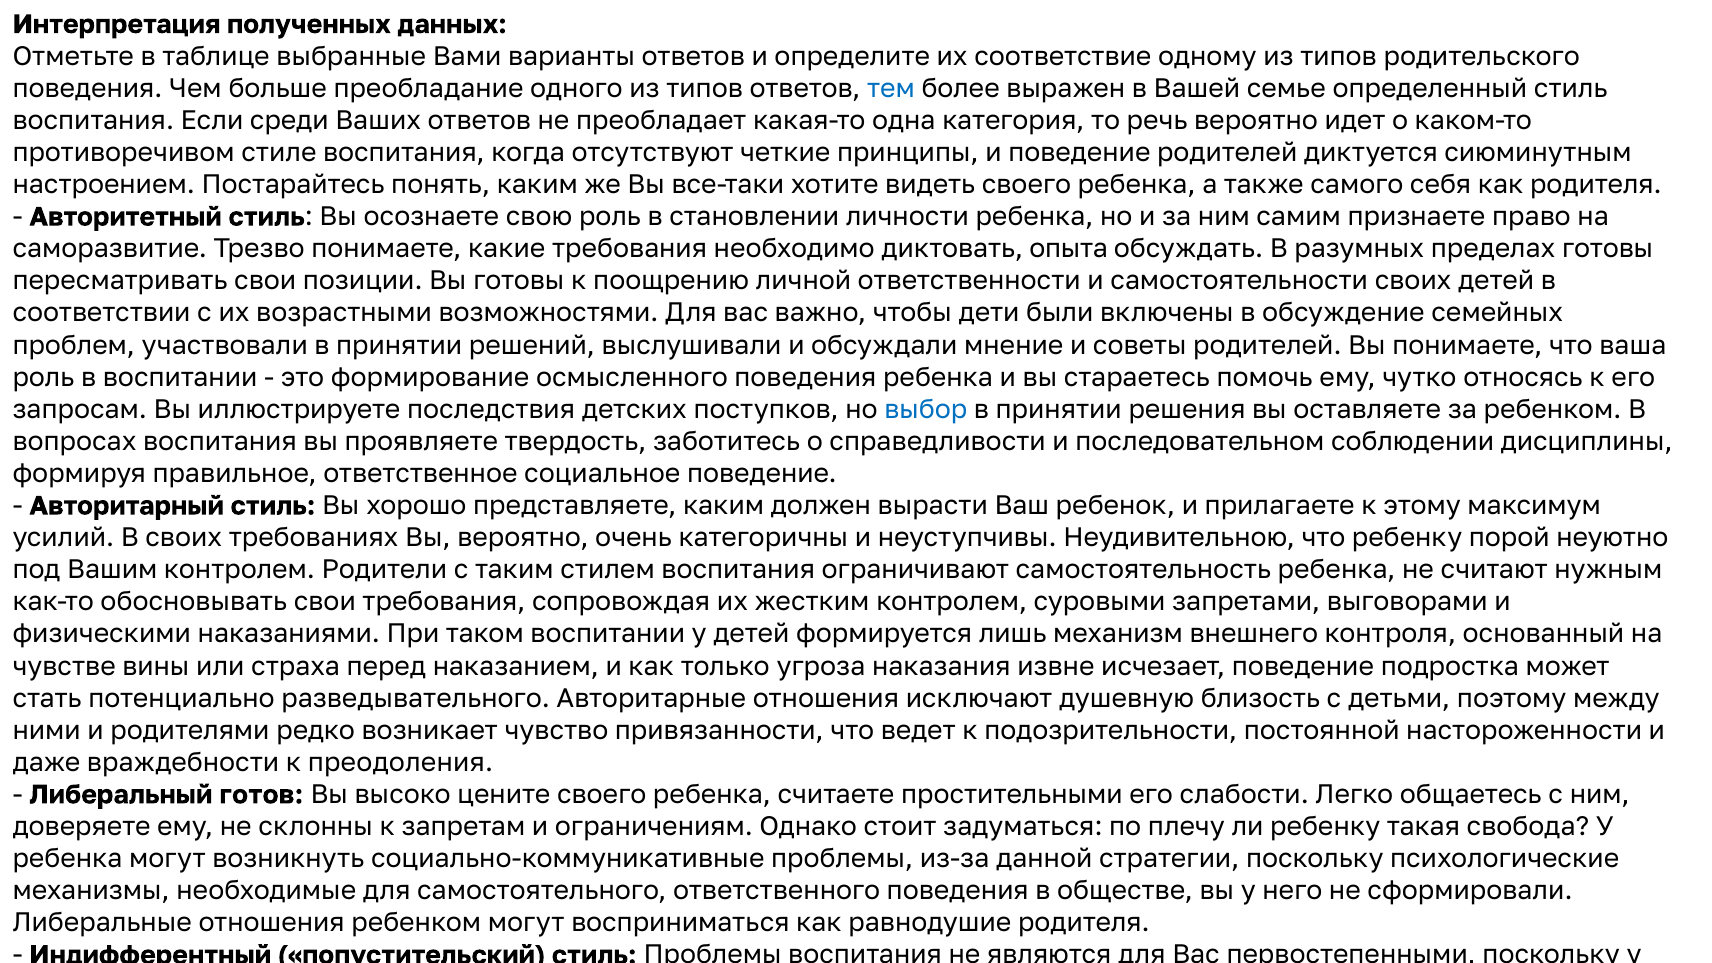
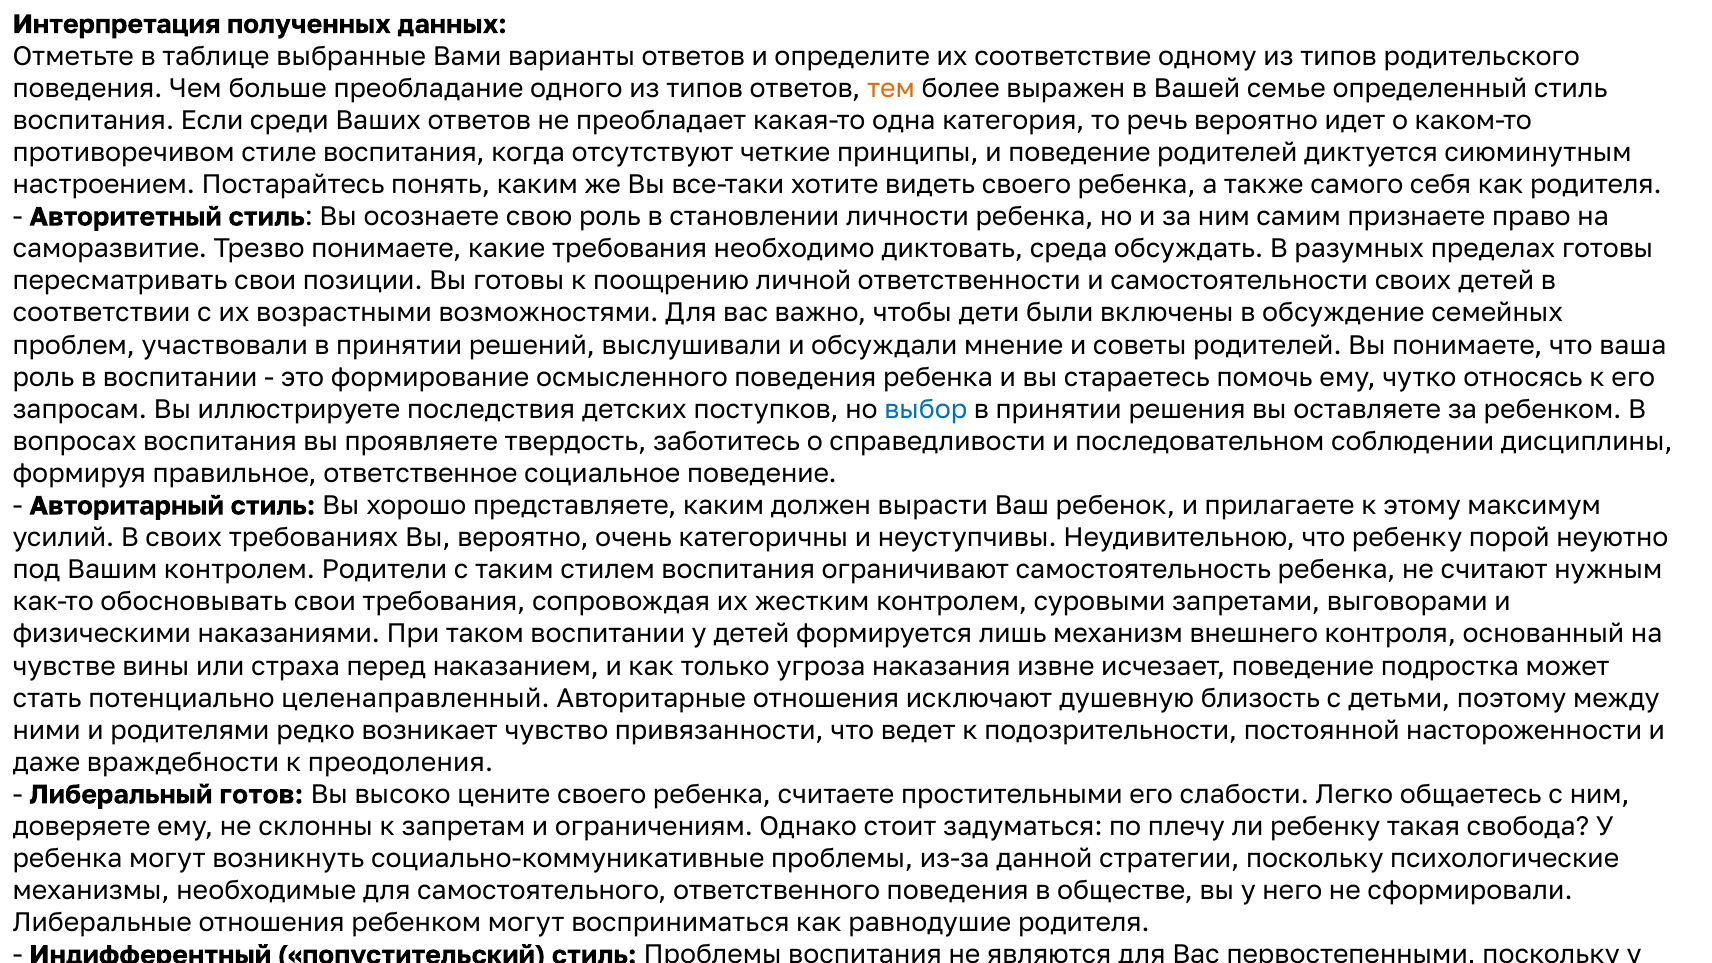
тем colour: blue -> orange
опыта: опыта -> среда
разведывательного: разведывательного -> целенаправленный
